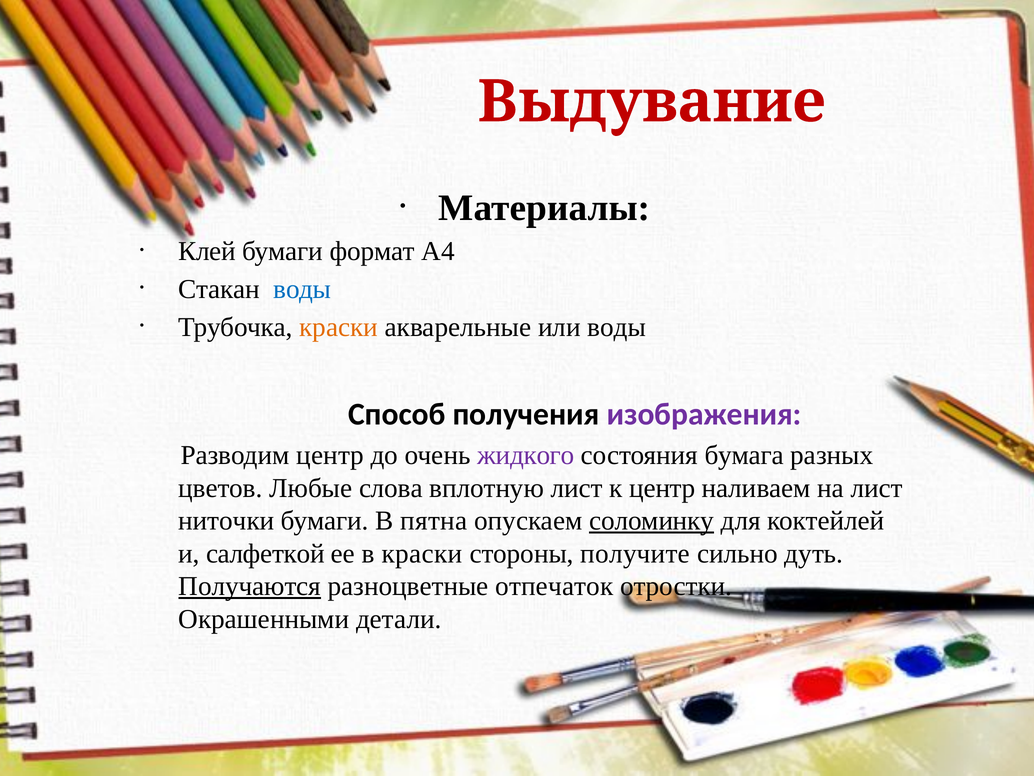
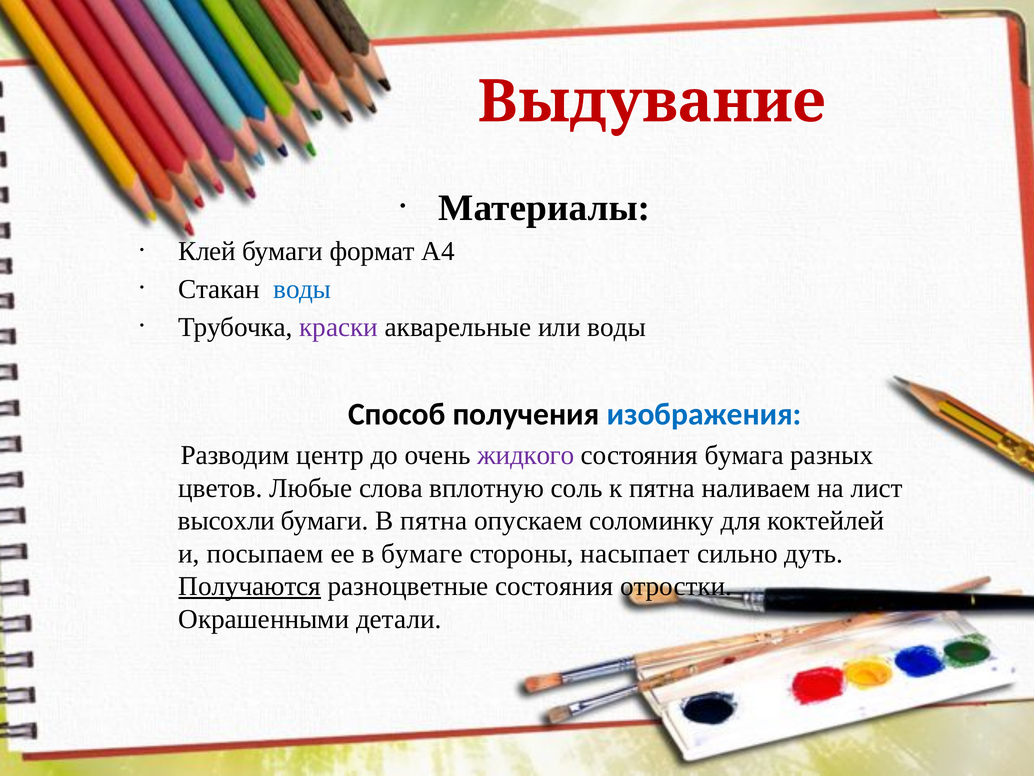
краски at (339, 327) colour: orange -> purple
изображения colour: purple -> blue
вплотную лист: лист -> соль
к центр: центр -> пятна
ниточки: ниточки -> высохли
соломинку underline: present -> none
салфеткой: салфеткой -> посыпаем
в краски: краски -> бумаге
получите: получите -> насыпает
разноцветные отпечаток: отпечаток -> состояния
